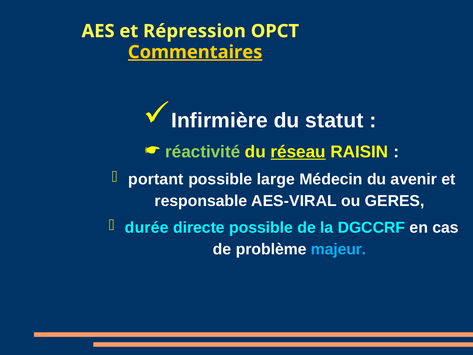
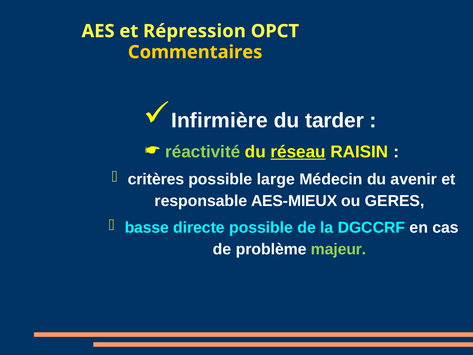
Commentaires underline: present -> none
statut: statut -> tarder
portant: portant -> critères
AES-VIRAL: AES-VIRAL -> AES-MIEUX
durée: durée -> basse
majeur colour: light blue -> light green
